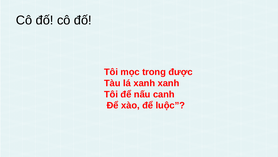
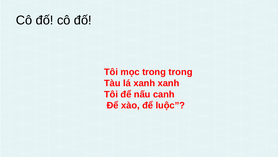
trong được: được -> trong
